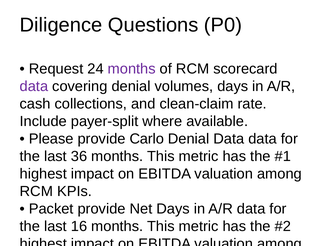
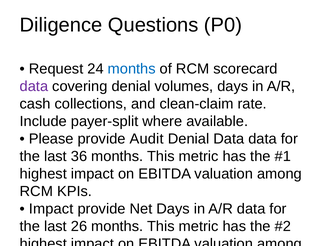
months at (132, 69) colour: purple -> blue
Carlo: Carlo -> Audit
Packet at (51, 209): Packet -> Impact
16: 16 -> 26
